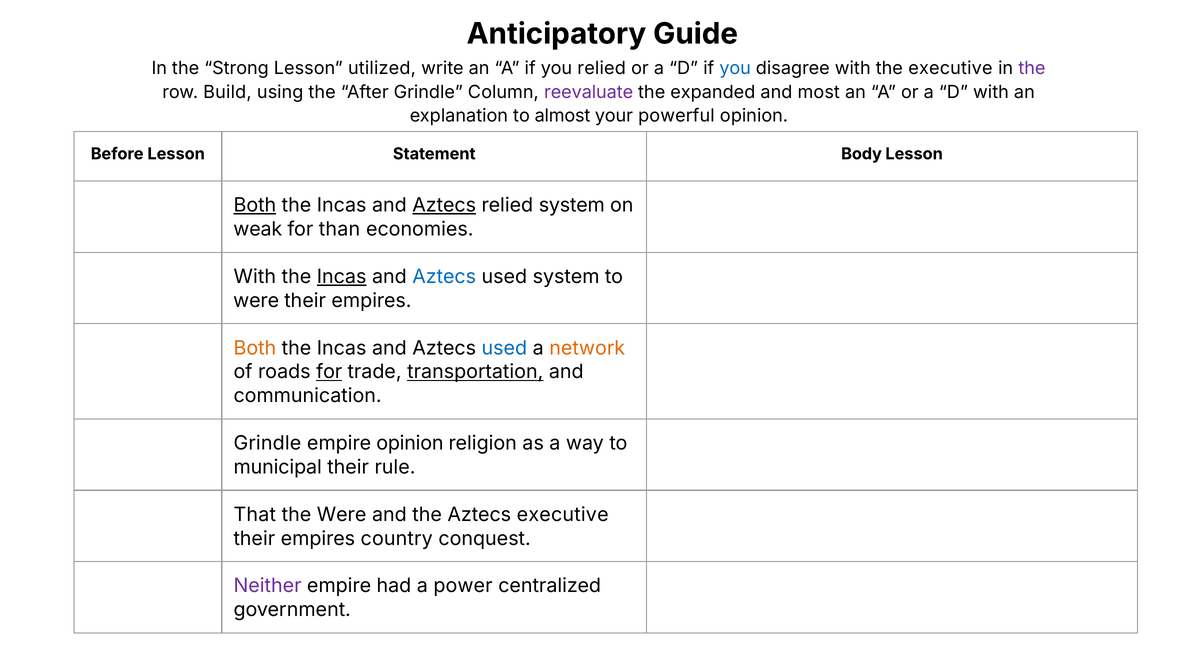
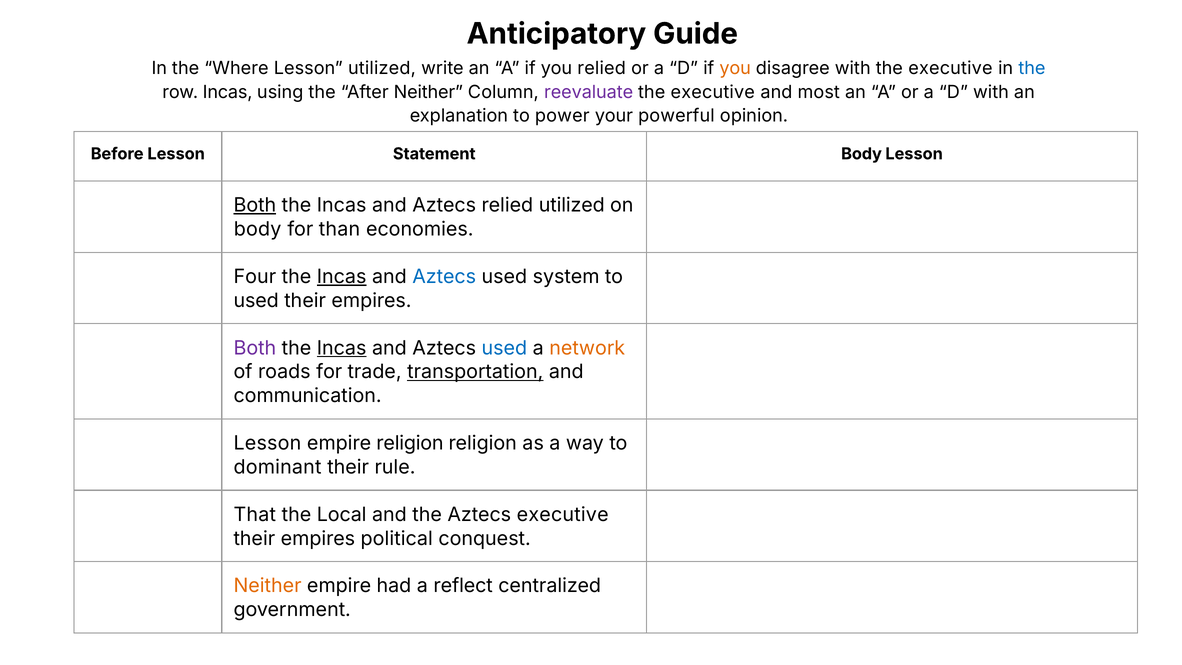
Strong: Strong -> Where
you at (735, 68) colour: blue -> orange
the at (1032, 68) colour: purple -> blue
row Build: Build -> Incas
After Grindle: Grindle -> Neither
expanded at (713, 92): expanded -> executive
almost: almost -> power
Aztecs at (444, 205) underline: present -> none
relied system: system -> utilized
weak at (258, 229): weak -> body
With at (255, 277): With -> Four
were at (256, 301): were -> used
Both at (255, 348) colour: orange -> purple
Incas at (342, 348) underline: none -> present
for at (329, 372) underline: present -> none
Grindle at (267, 443): Grindle -> Lesson
empire opinion: opinion -> religion
municipal: municipal -> dominant
the Were: Were -> Local
country: country -> political
Neither at (268, 586) colour: purple -> orange
power: power -> reflect
